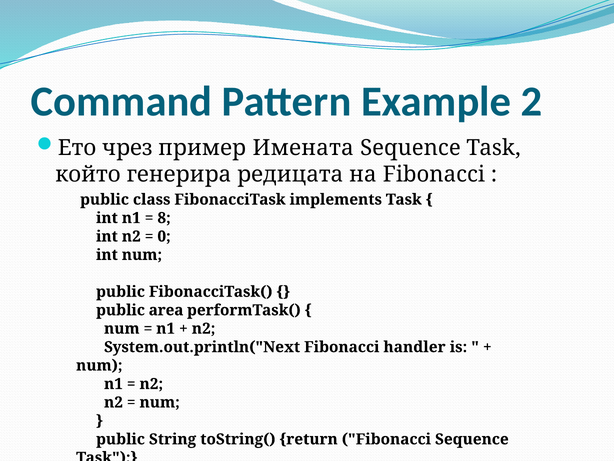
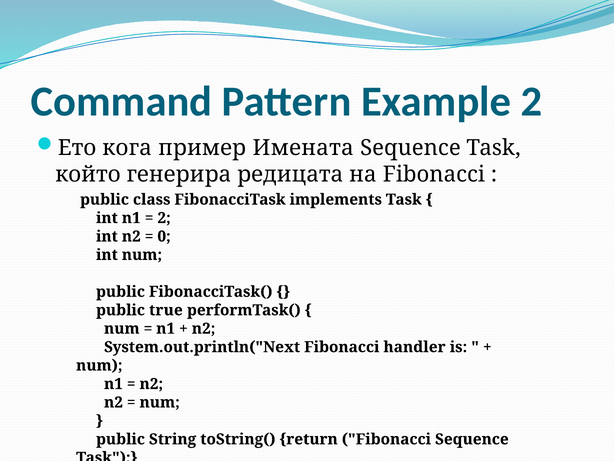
чрез: чрез -> кога
8 at (164, 218): 8 -> 2
area: area -> true
